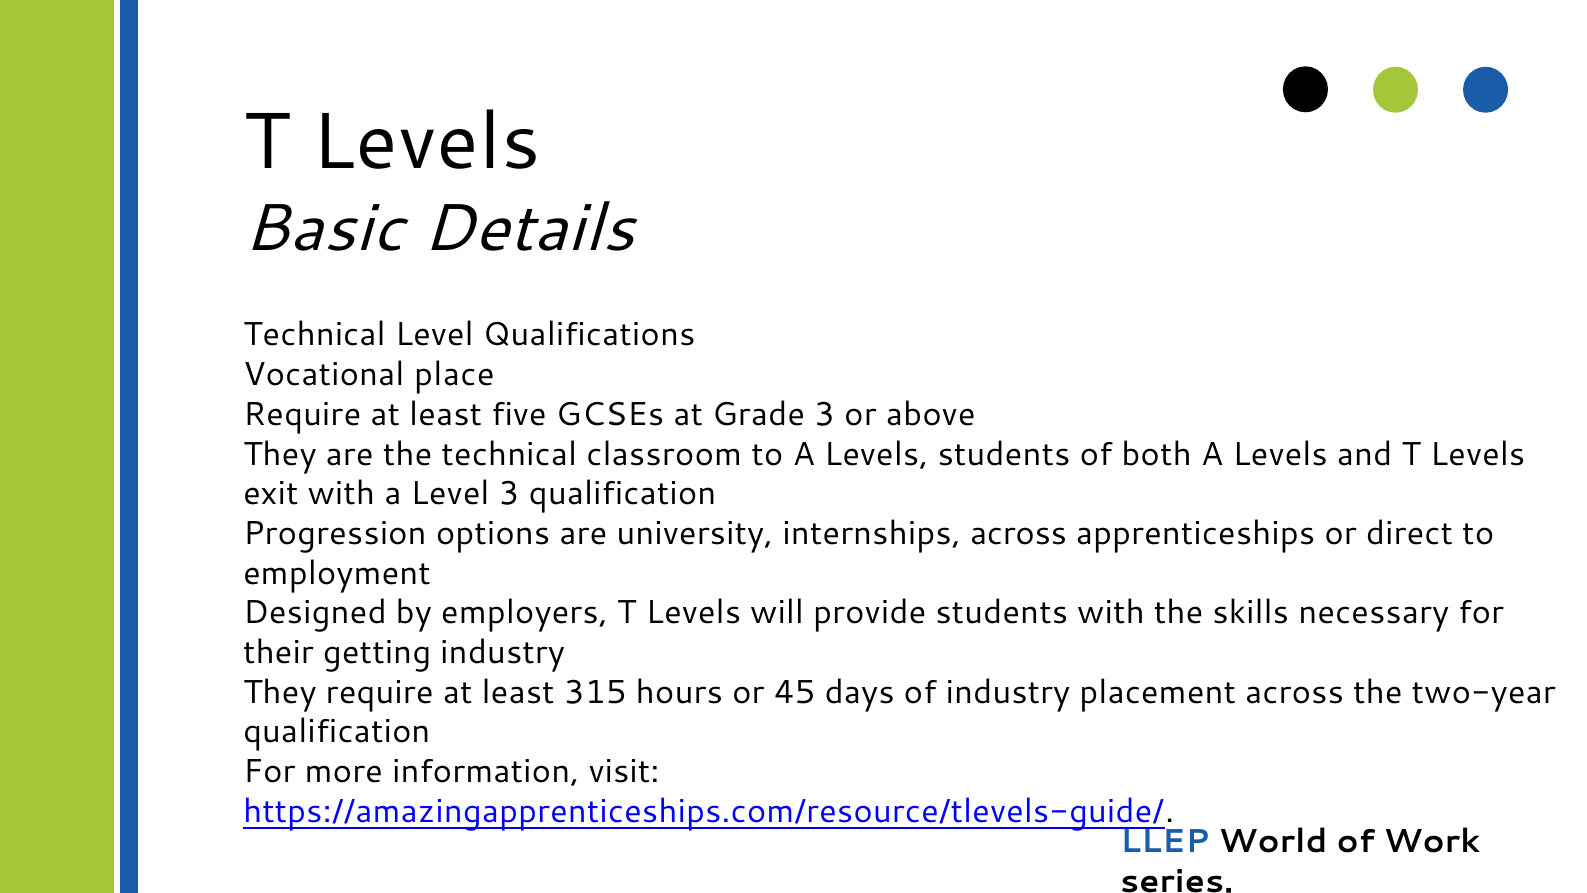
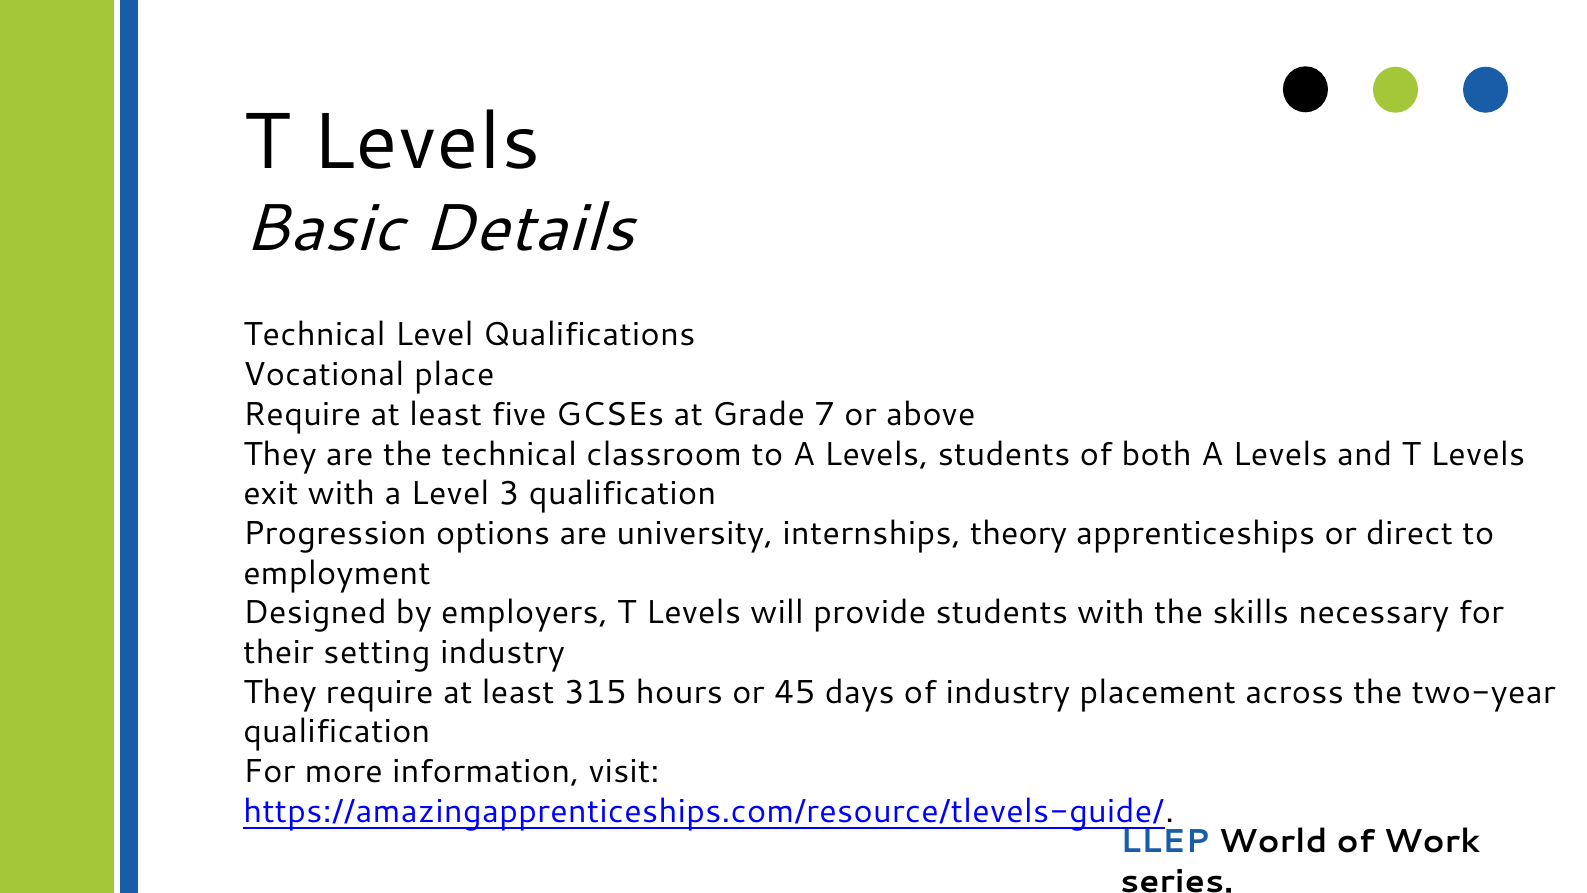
Grade 3: 3 -> 7
internships across: across -> theory
getting: getting -> setting
